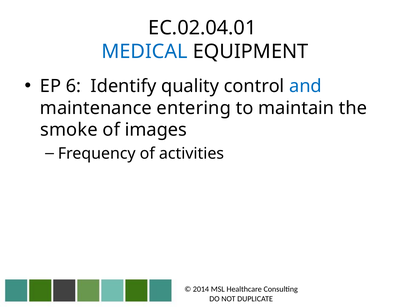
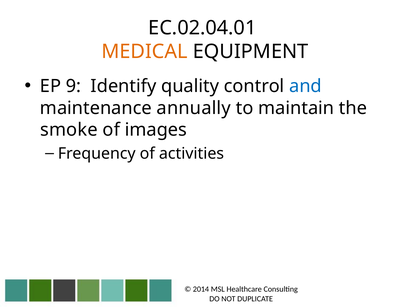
MEDICAL colour: blue -> orange
6: 6 -> 9
entering: entering -> annually
